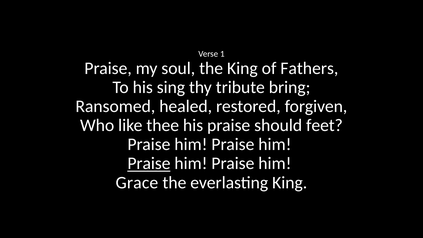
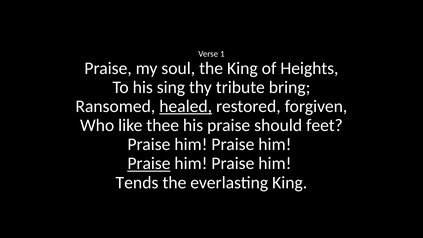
Fathers: Fathers -> Heights
healed underline: none -> present
Grace: Grace -> Tends
